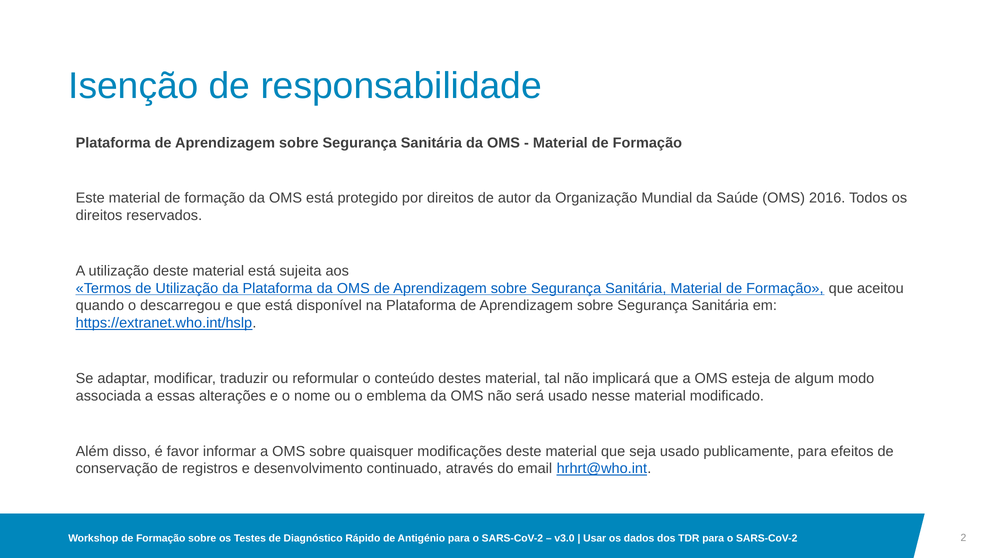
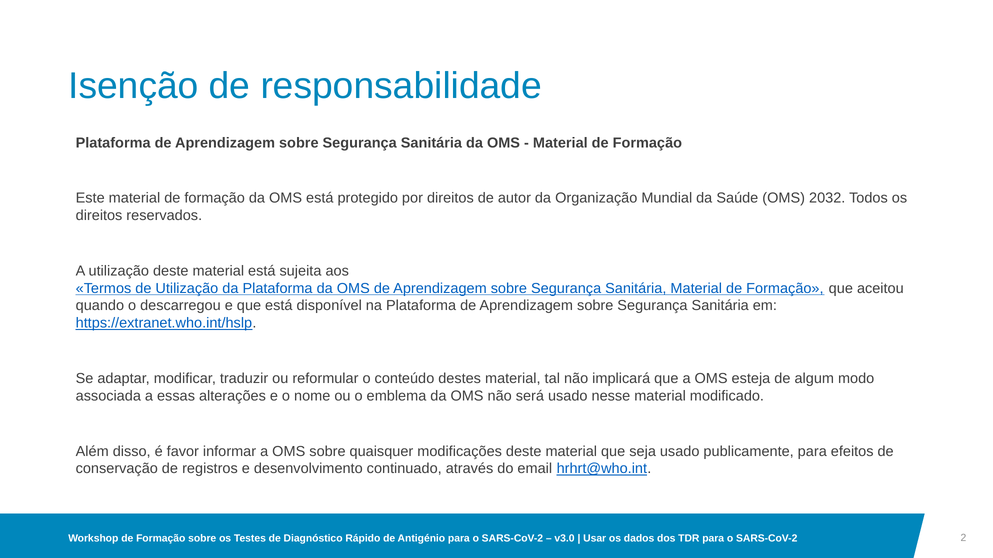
2016: 2016 -> 2032
